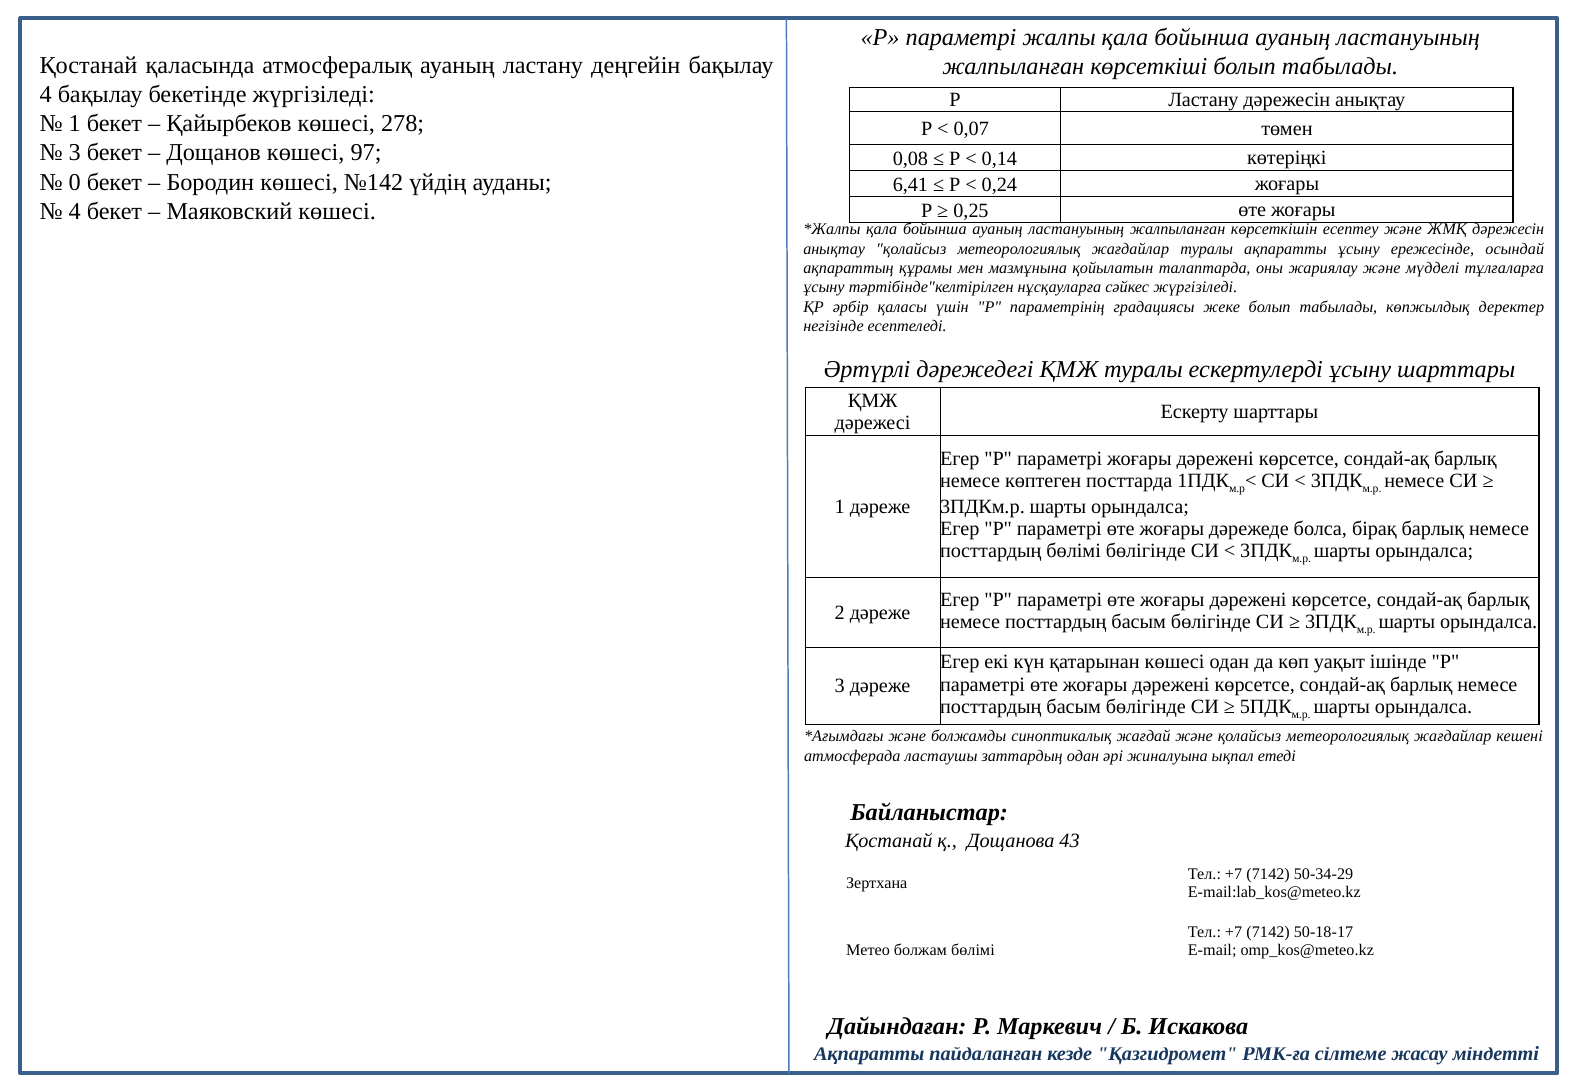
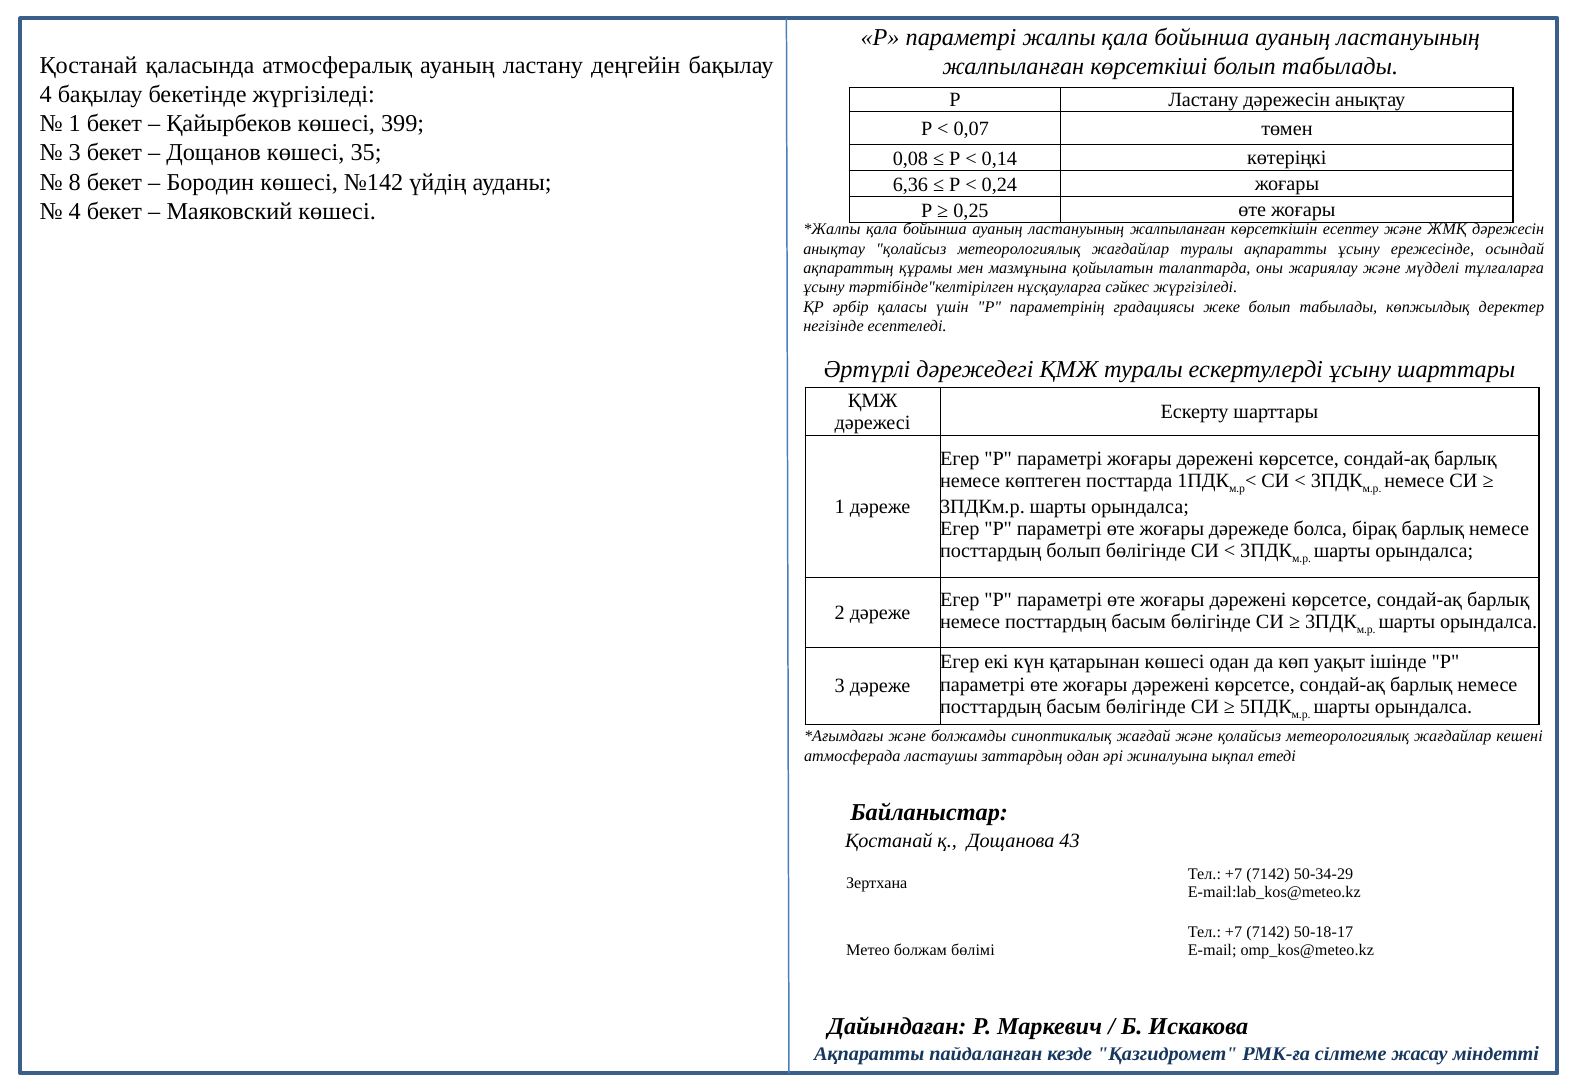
278: 278 -> 399
97: 97 -> 35
0: 0 -> 8
6,41: 6,41 -> 6,36
посттардың бөлімі: бөлімі -> болып
